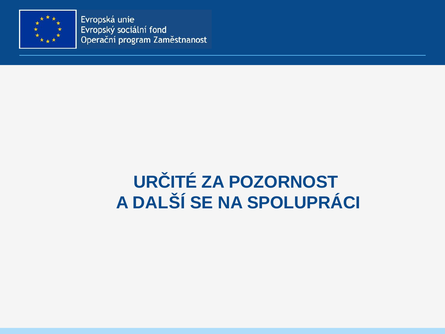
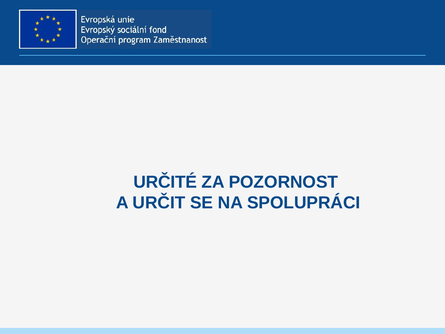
DALŠÍ: DALŠÍ -> URČIT
